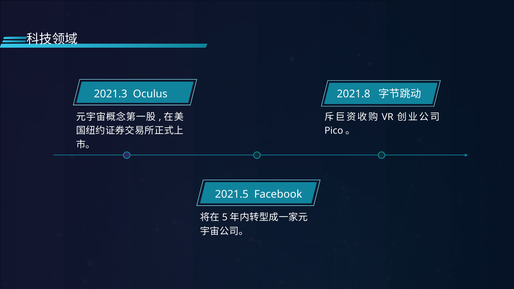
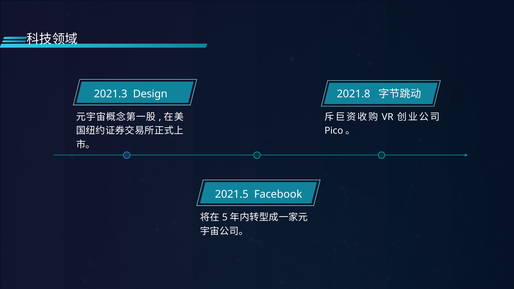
Oculus: Oculus -> Design
